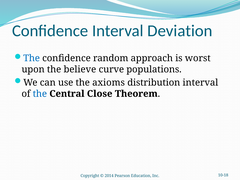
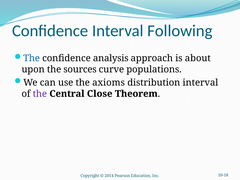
Deviation: Deviation -> Following
random: random -> analysis
worst: worst -> about
believe: believe -> sources
the at (40, 94) colour: blue -> purple
